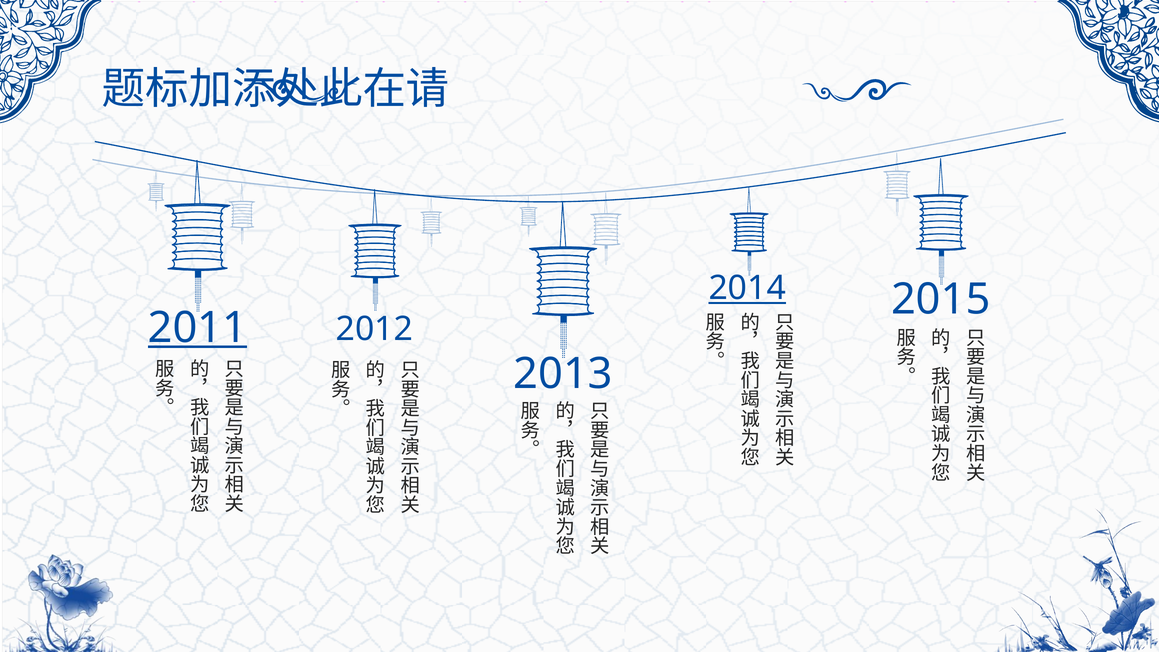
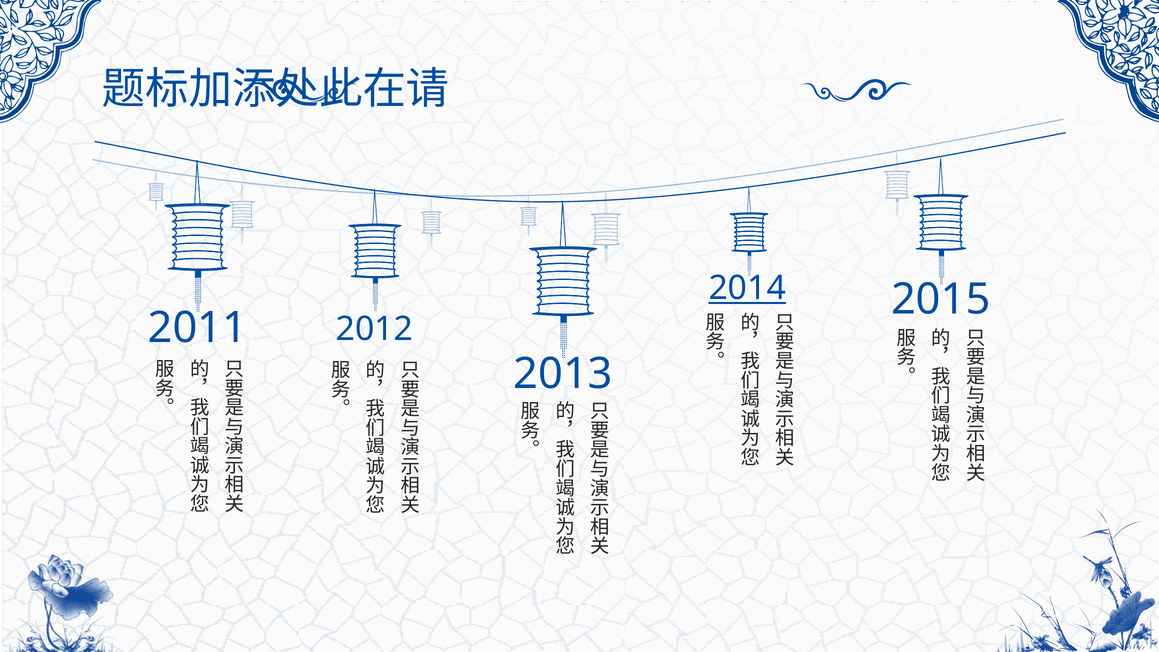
2011 underline: present -> none
